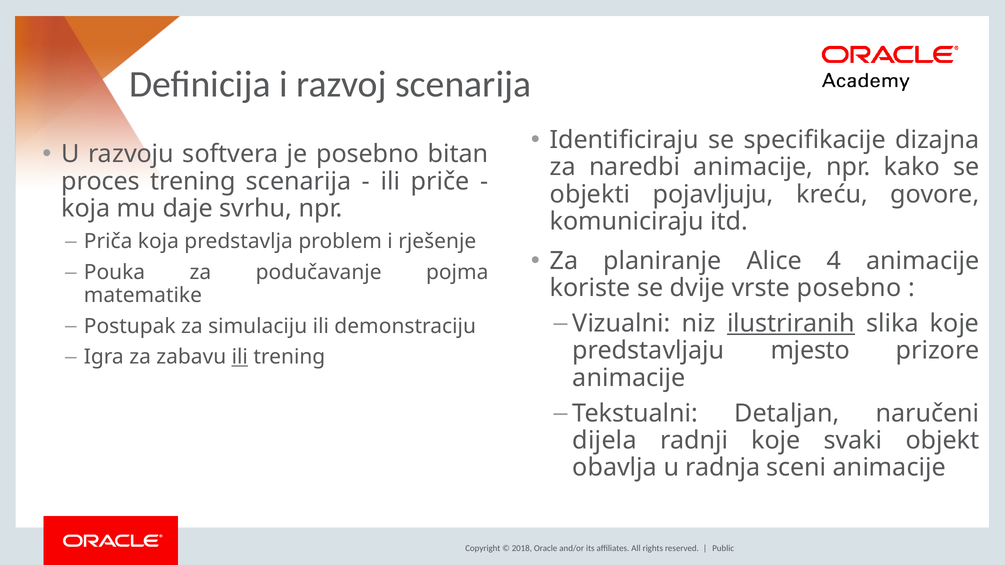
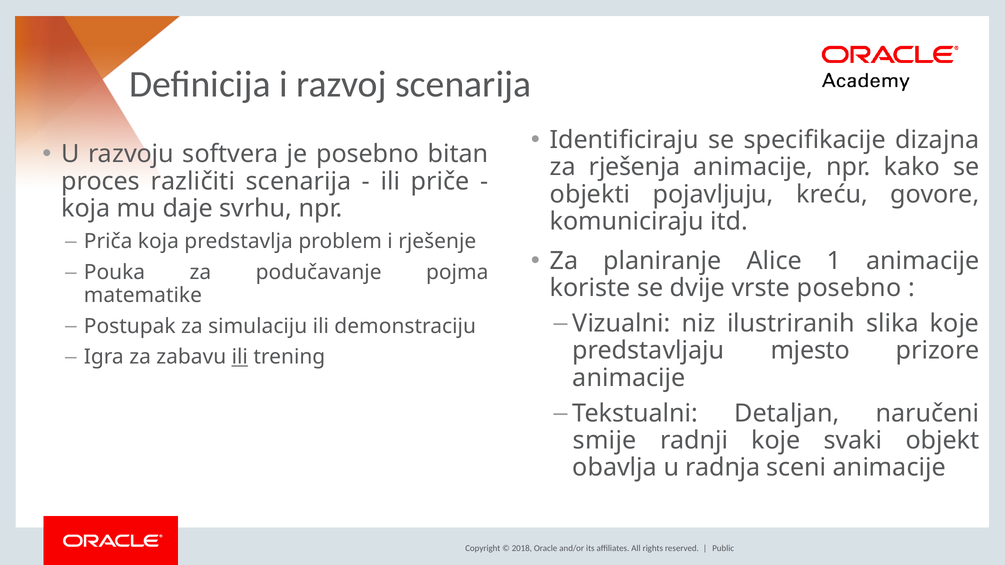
naredbi: naredbi -> rješenja
proces trening: trening -> različiti
4: 4 -> 1
ilustriranih underline: present -> none
dijela: dijela -> smije
